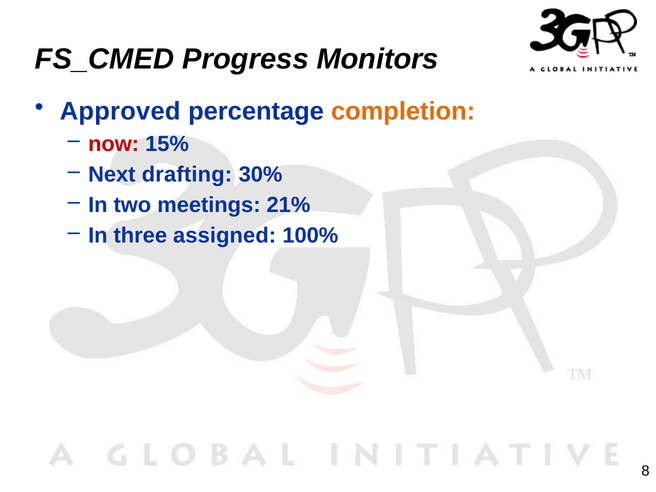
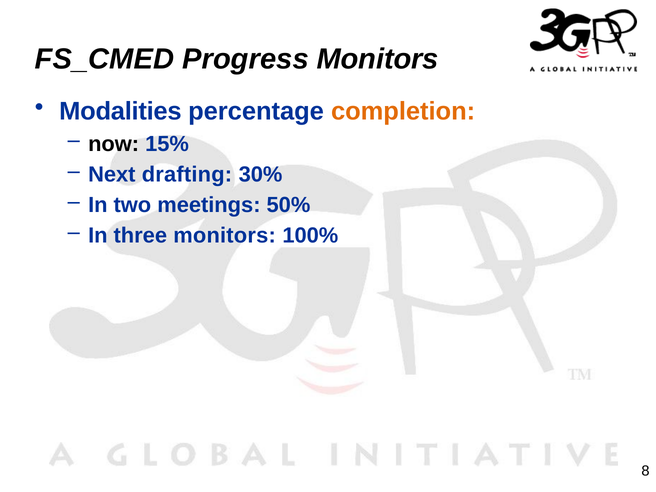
Approved: Approved -> Modalities
now colour: red -> black
21%: 21% -> 50%
three assigned: assigned -> monitors
